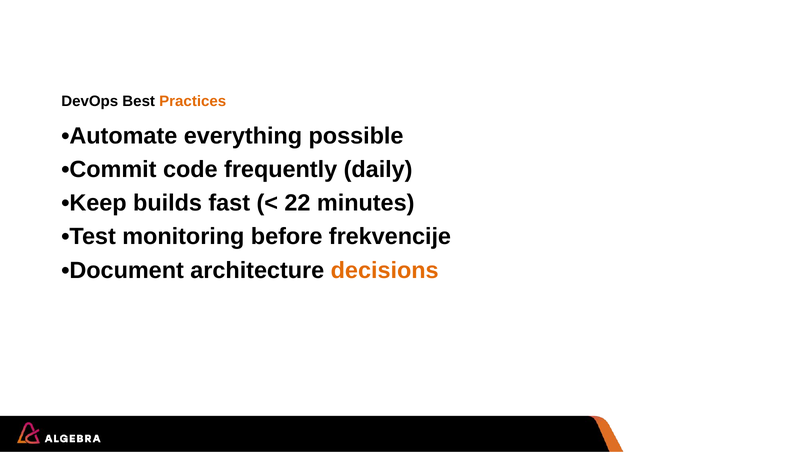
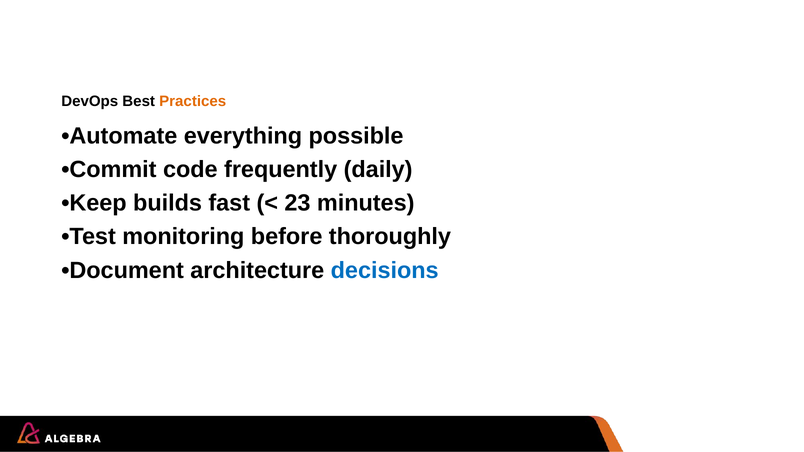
22: 22 -> 23
frekvencije: frekvencije -> thoroughly
decisions colour: orange -> blue
